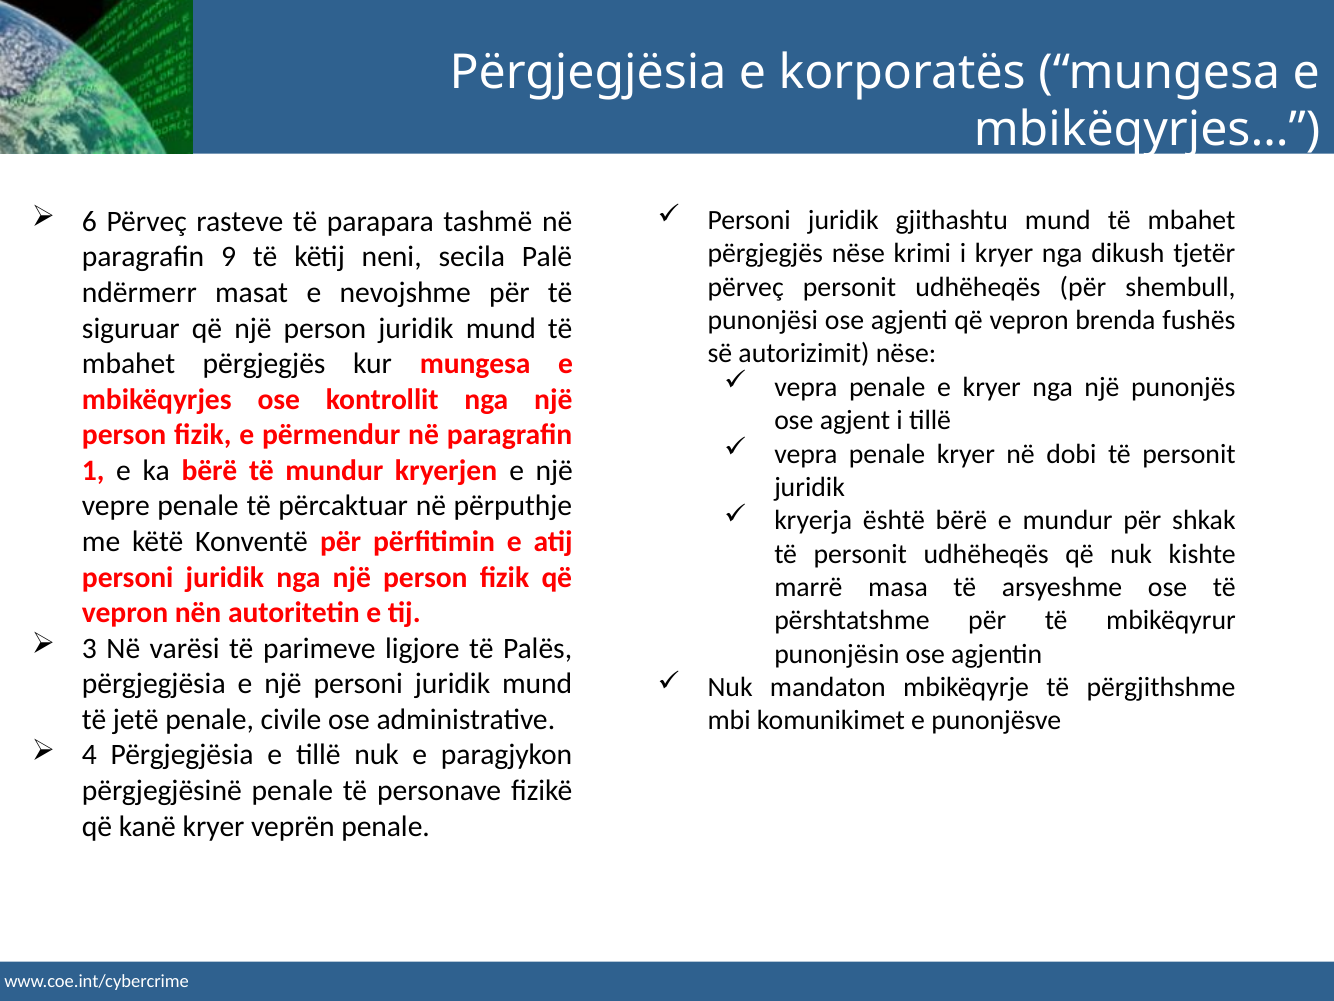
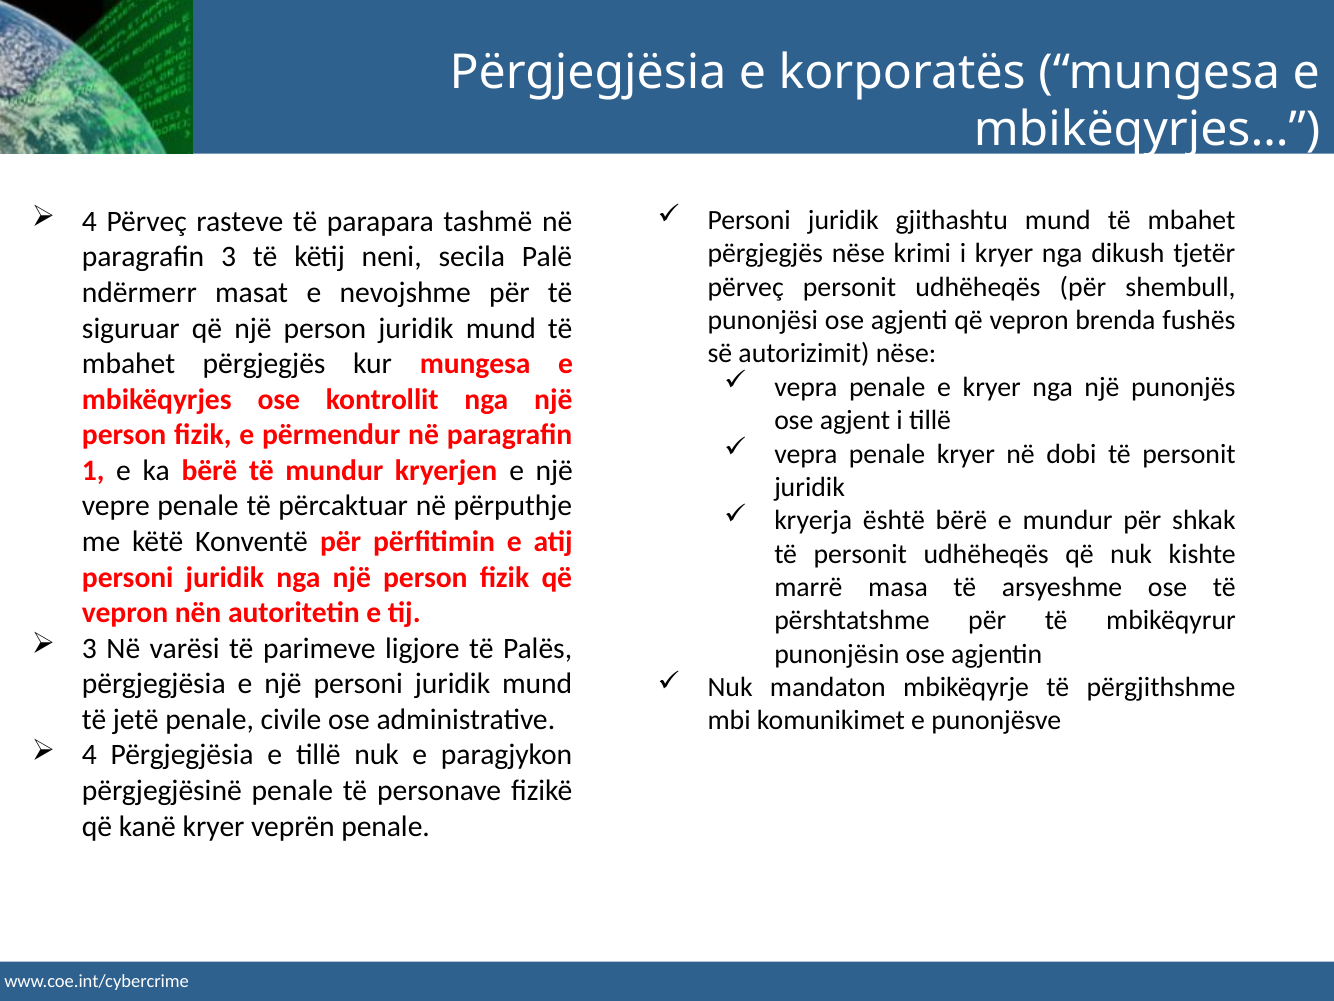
6 at (89, 221): 6 -> 4
paragrafin 9: 9 -> 3
